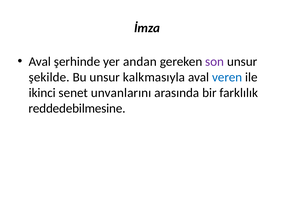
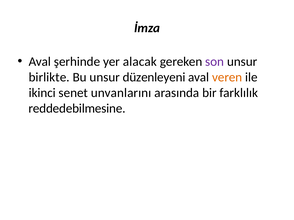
andan: andan -> alacak
şekilde: şekilde -> birlikte
kalkmasıyla: kalkmasıyla -> düzenleyeni
veren colour: blue -> orange
